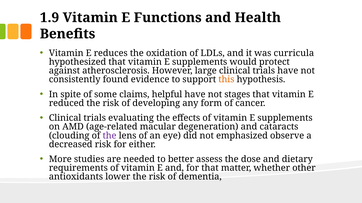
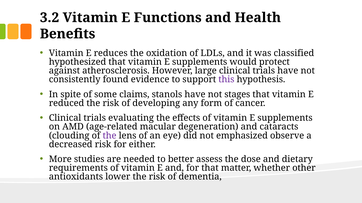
1.9: 1.9 -> 3.2
curricula: curricula -> classified
this colour: orange -> purple
helpful: helpful -> stanols
